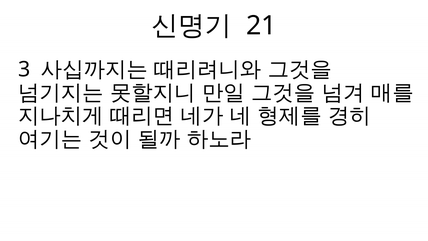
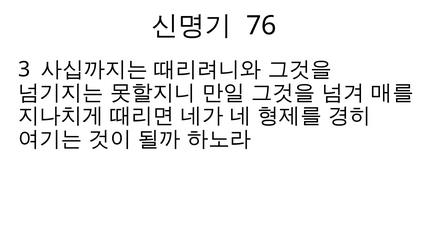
21: 21 -> 76
